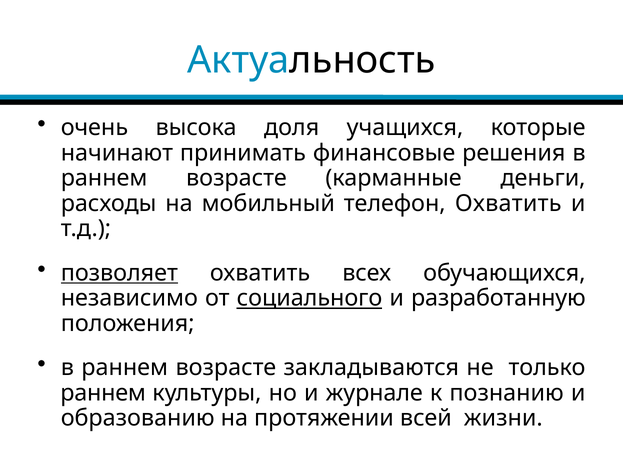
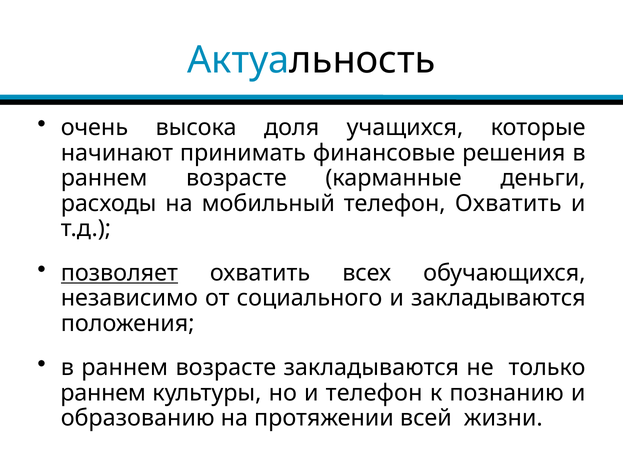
социального underline: present -> none
и разработанную: разработанную -> закладываются
и журнале: журнале -> телефон
